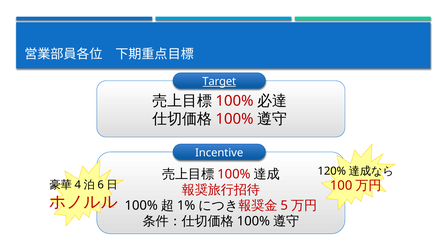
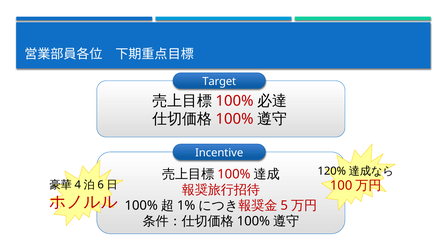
Target underline: present -> none
